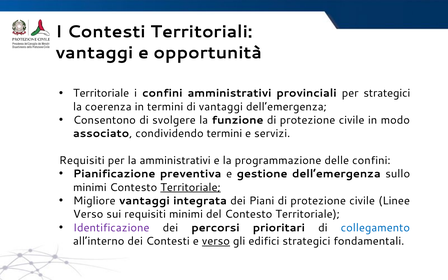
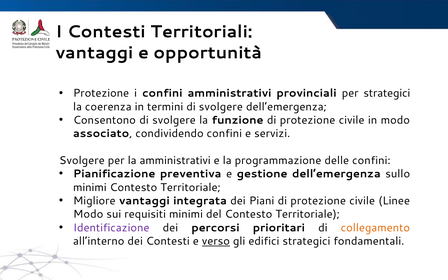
Territoriale at (101, 93): Territoriale -> Protezione
termini di vantaggi: vantaggi -> svolgere
condividendo termini: termini -> confini
Requisiti at (82, 160): Requisiti -> Svolgere
Territoriale at (190, 187) underline: present -> none
Verso at (88, 214): Verso -> Modo
collegamento colour: blue -> orange
